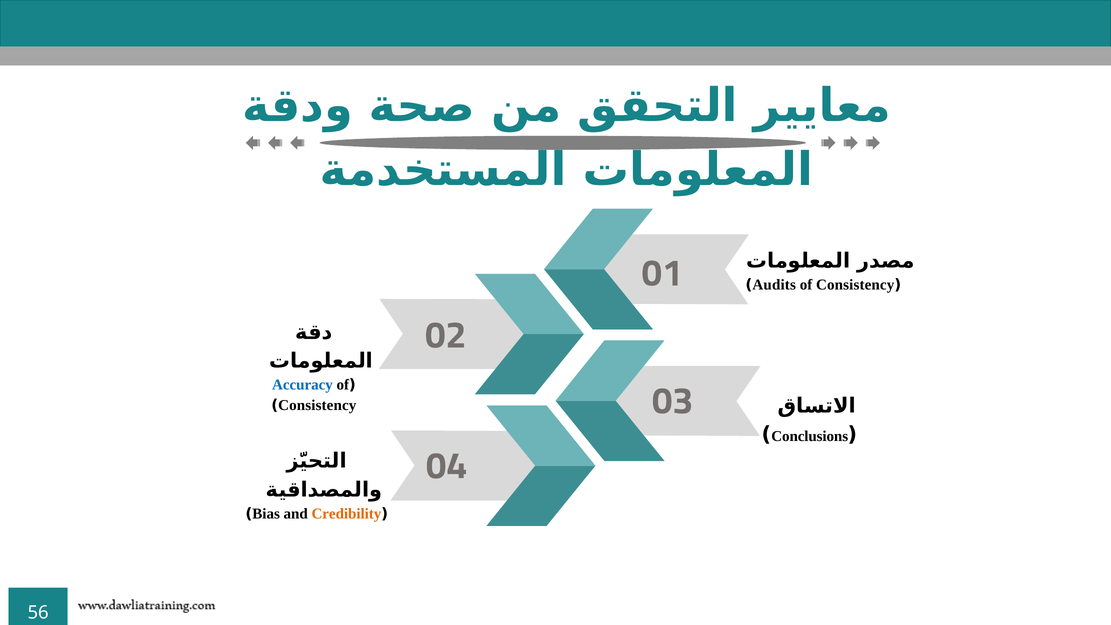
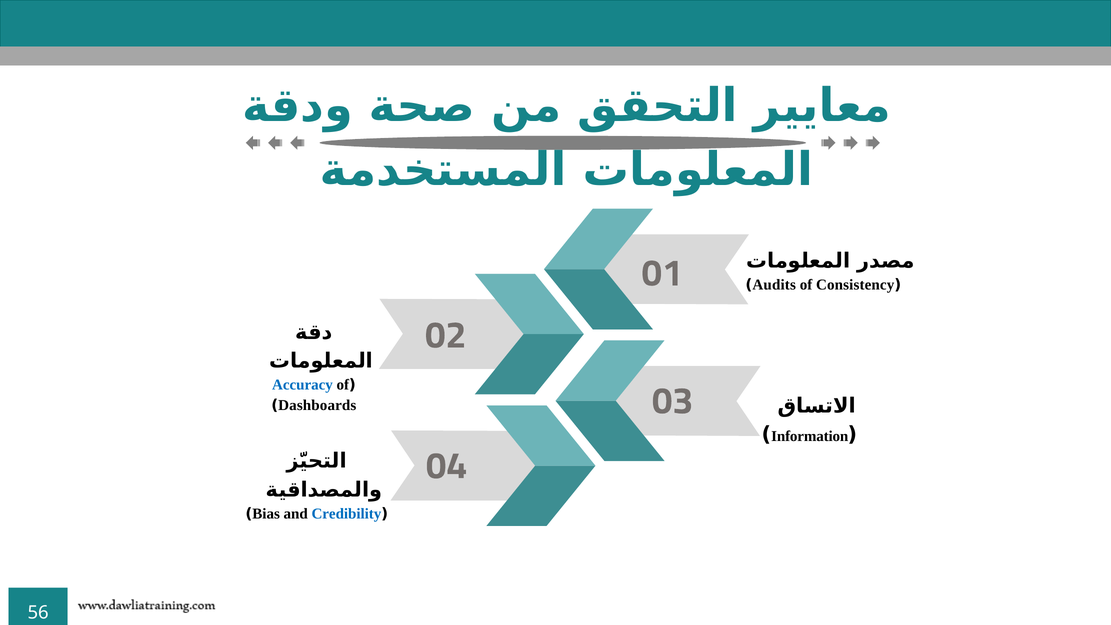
Consistency at (317, 405): Consistency -> Dashboards
Conclusions: Conclusions -> Information
Credibility colour: orange -> blue
